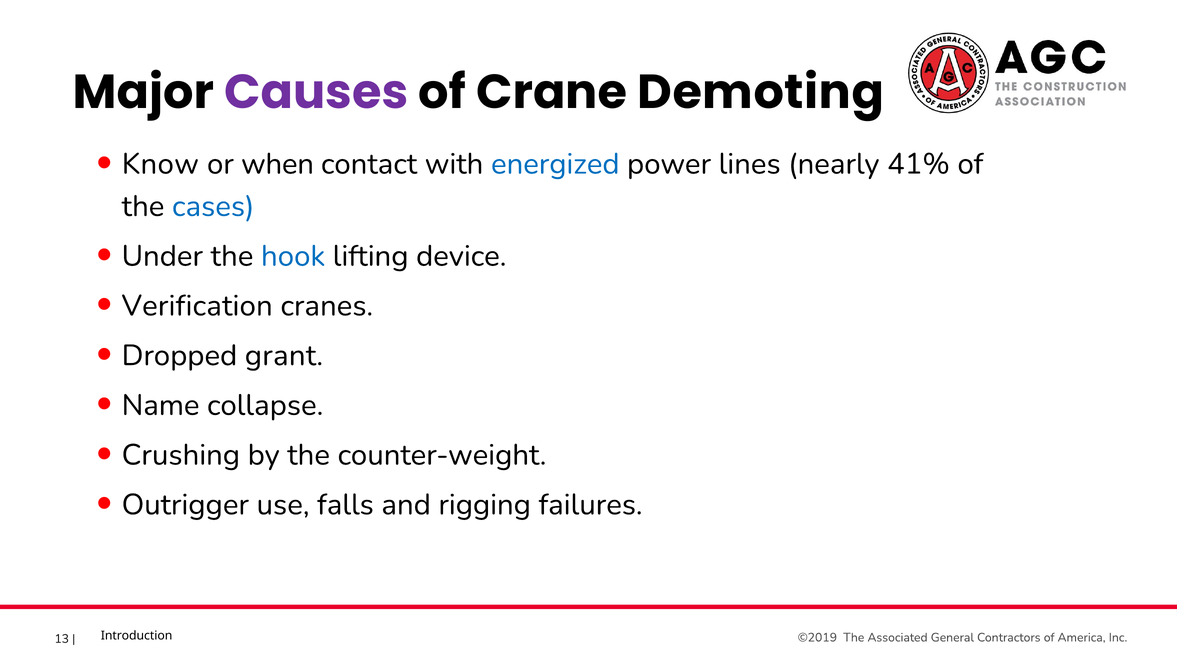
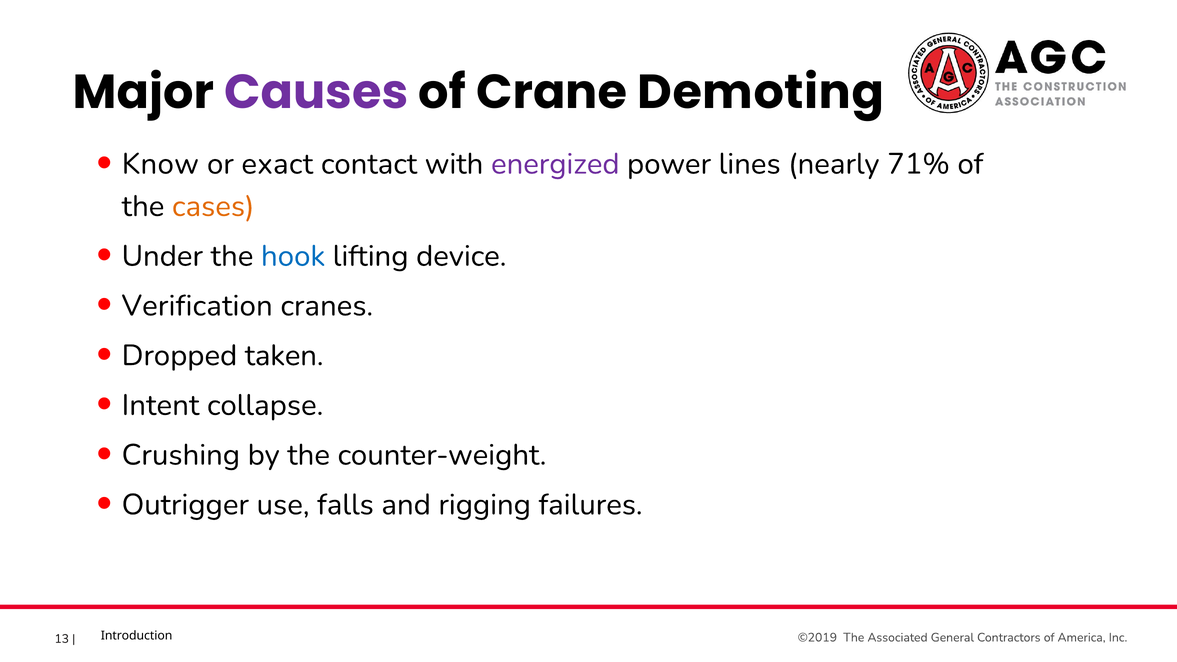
when: when -> exact
energized colour: blue -> purple
41%: 41% -> 71%
cases colour: blue -> orange
grant: grant -> taken
Name: Name -> Intent
